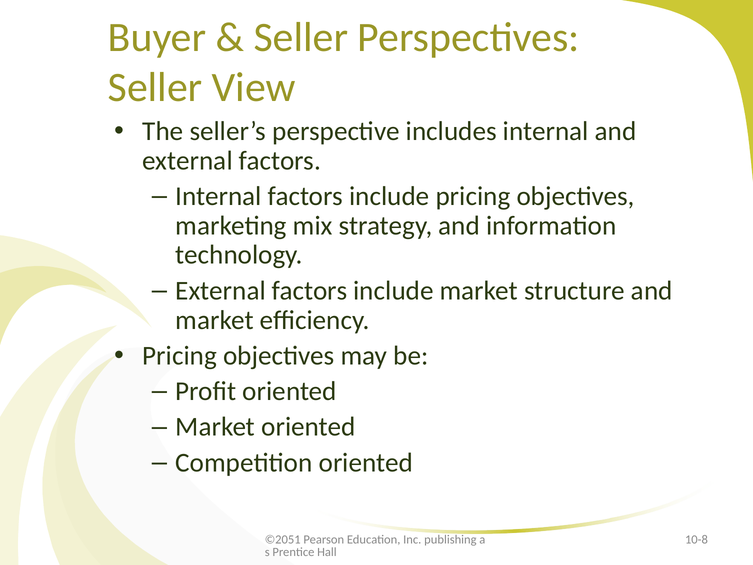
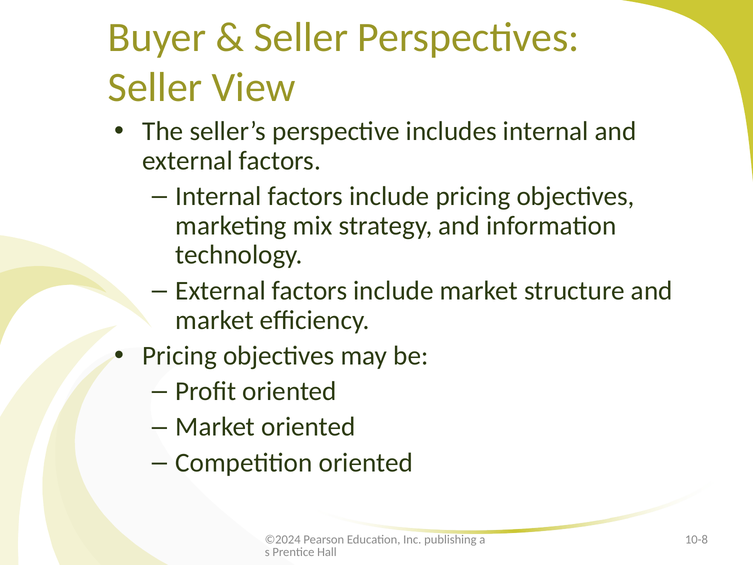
©2051: ©2051 -> ©2024
